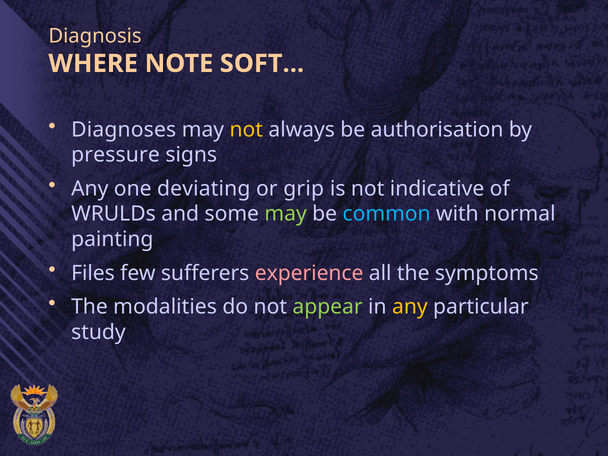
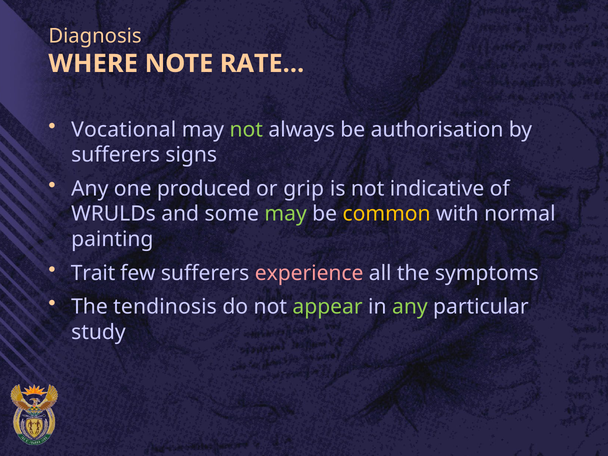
SOFT…: SOFT… -> RATE…
Diagnoses: Diagnoses -> Vocational
not at (246, 130) colour: yellow -> light green
pressure at (116, 155): pressure -> sufferers
deviating: deviating -> produced
common colour: light blue -> yellow
Files: Files -> Trait
modalities: modalities -> tendinosis
any at (410, 307) colour: yellow -> light green
